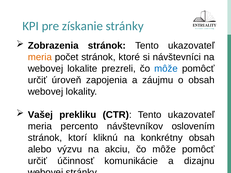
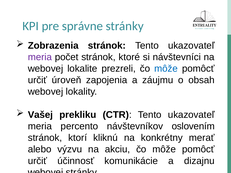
získanie: získanie -> správne
meria at (40, 57) colour: orange -> purple
konkrétny obsah: obsah -> merať
